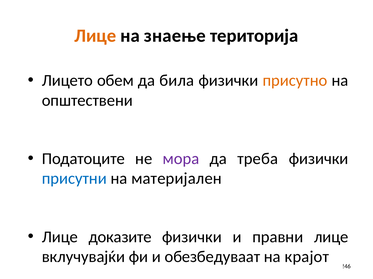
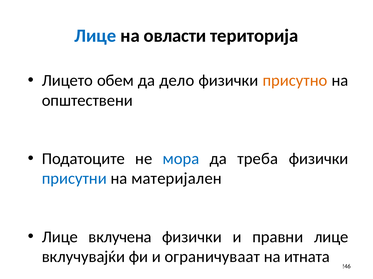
Лице at (95, 36) colour: orange -> blue
знаење: знаење -> овласти
била: била -> дело
мора colour: purple -> blue
доказите: доказите -> вклучена
обезбедуваат: обезбедуваат -> ограничуваат
крајот: крајот -> итната
